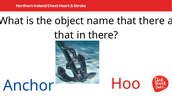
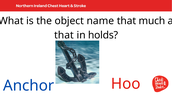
that there: there -> much
in there: there -> holds
